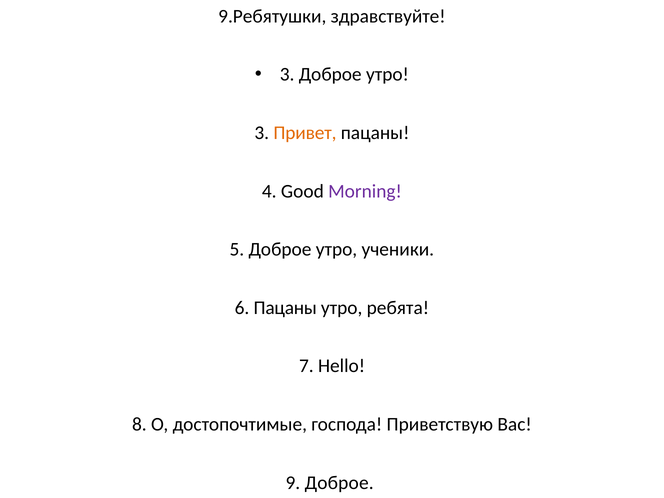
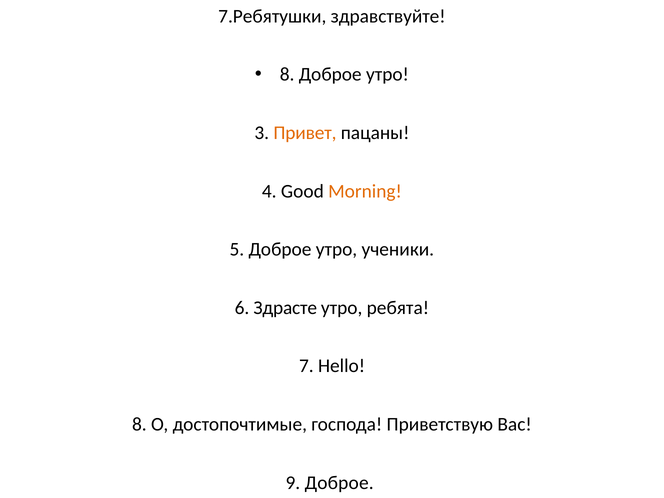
9.Ребятушки: 9.Ребятушки -> 7.Ребятушки
3 at (287, 75): 3 -> 8
Morning colour: purple -> orange
6 Пацаны: Пацаны -> Здрасте
